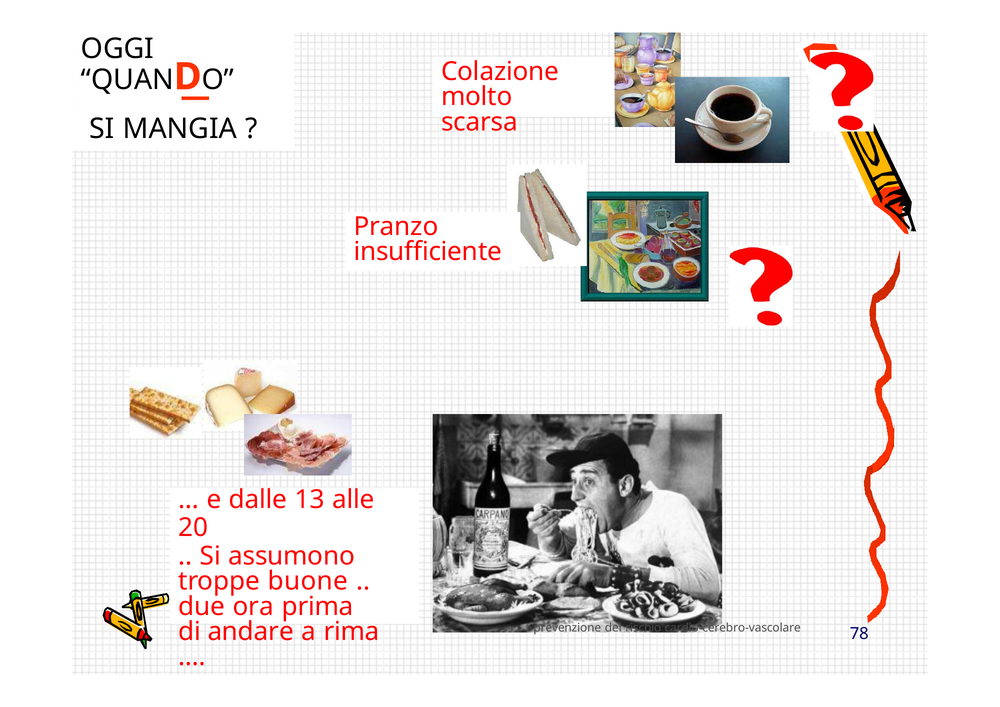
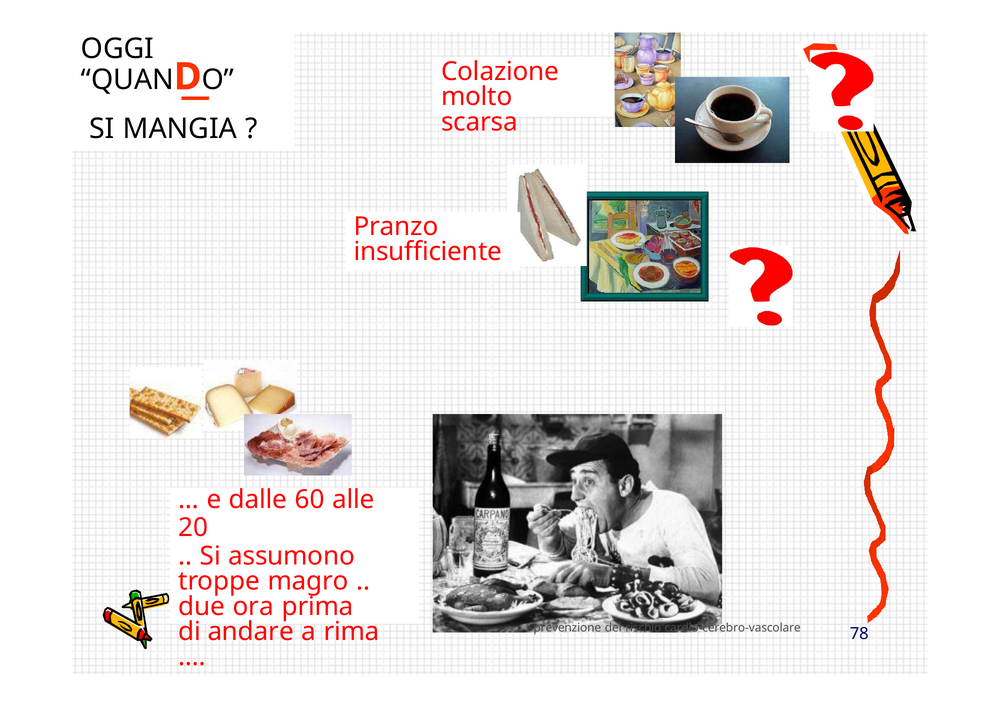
13: 13 -> 60
buone: buone -> magro
